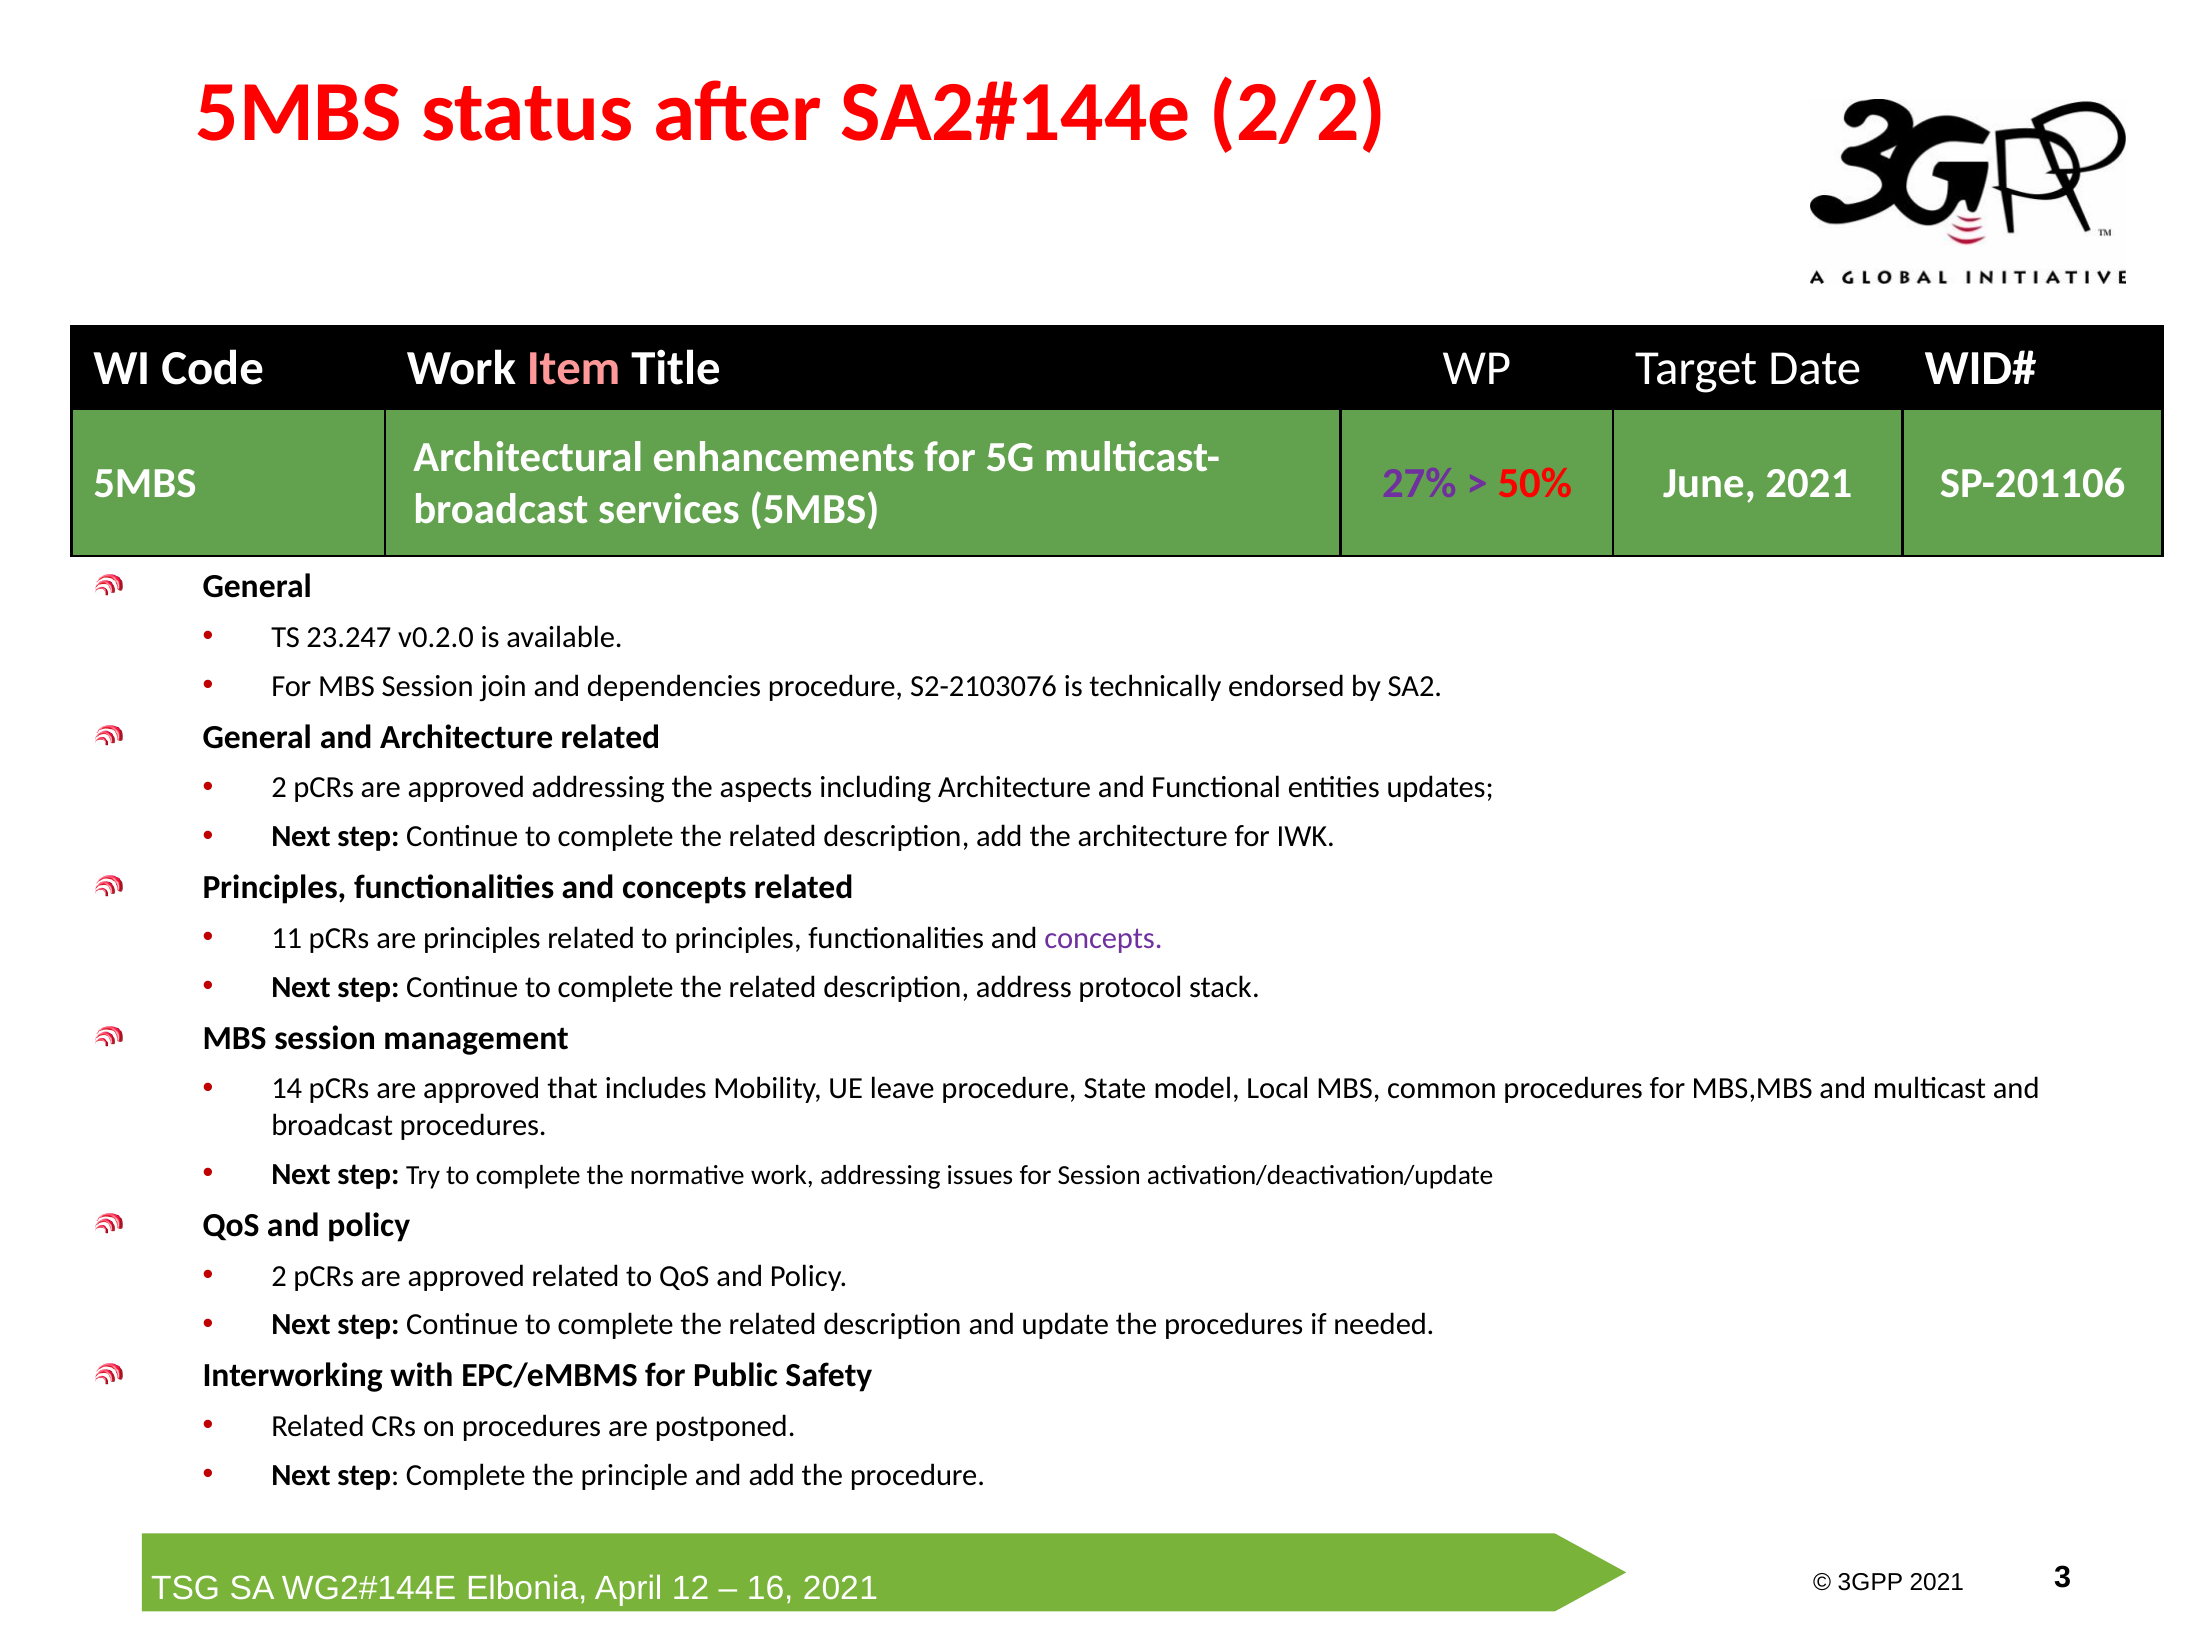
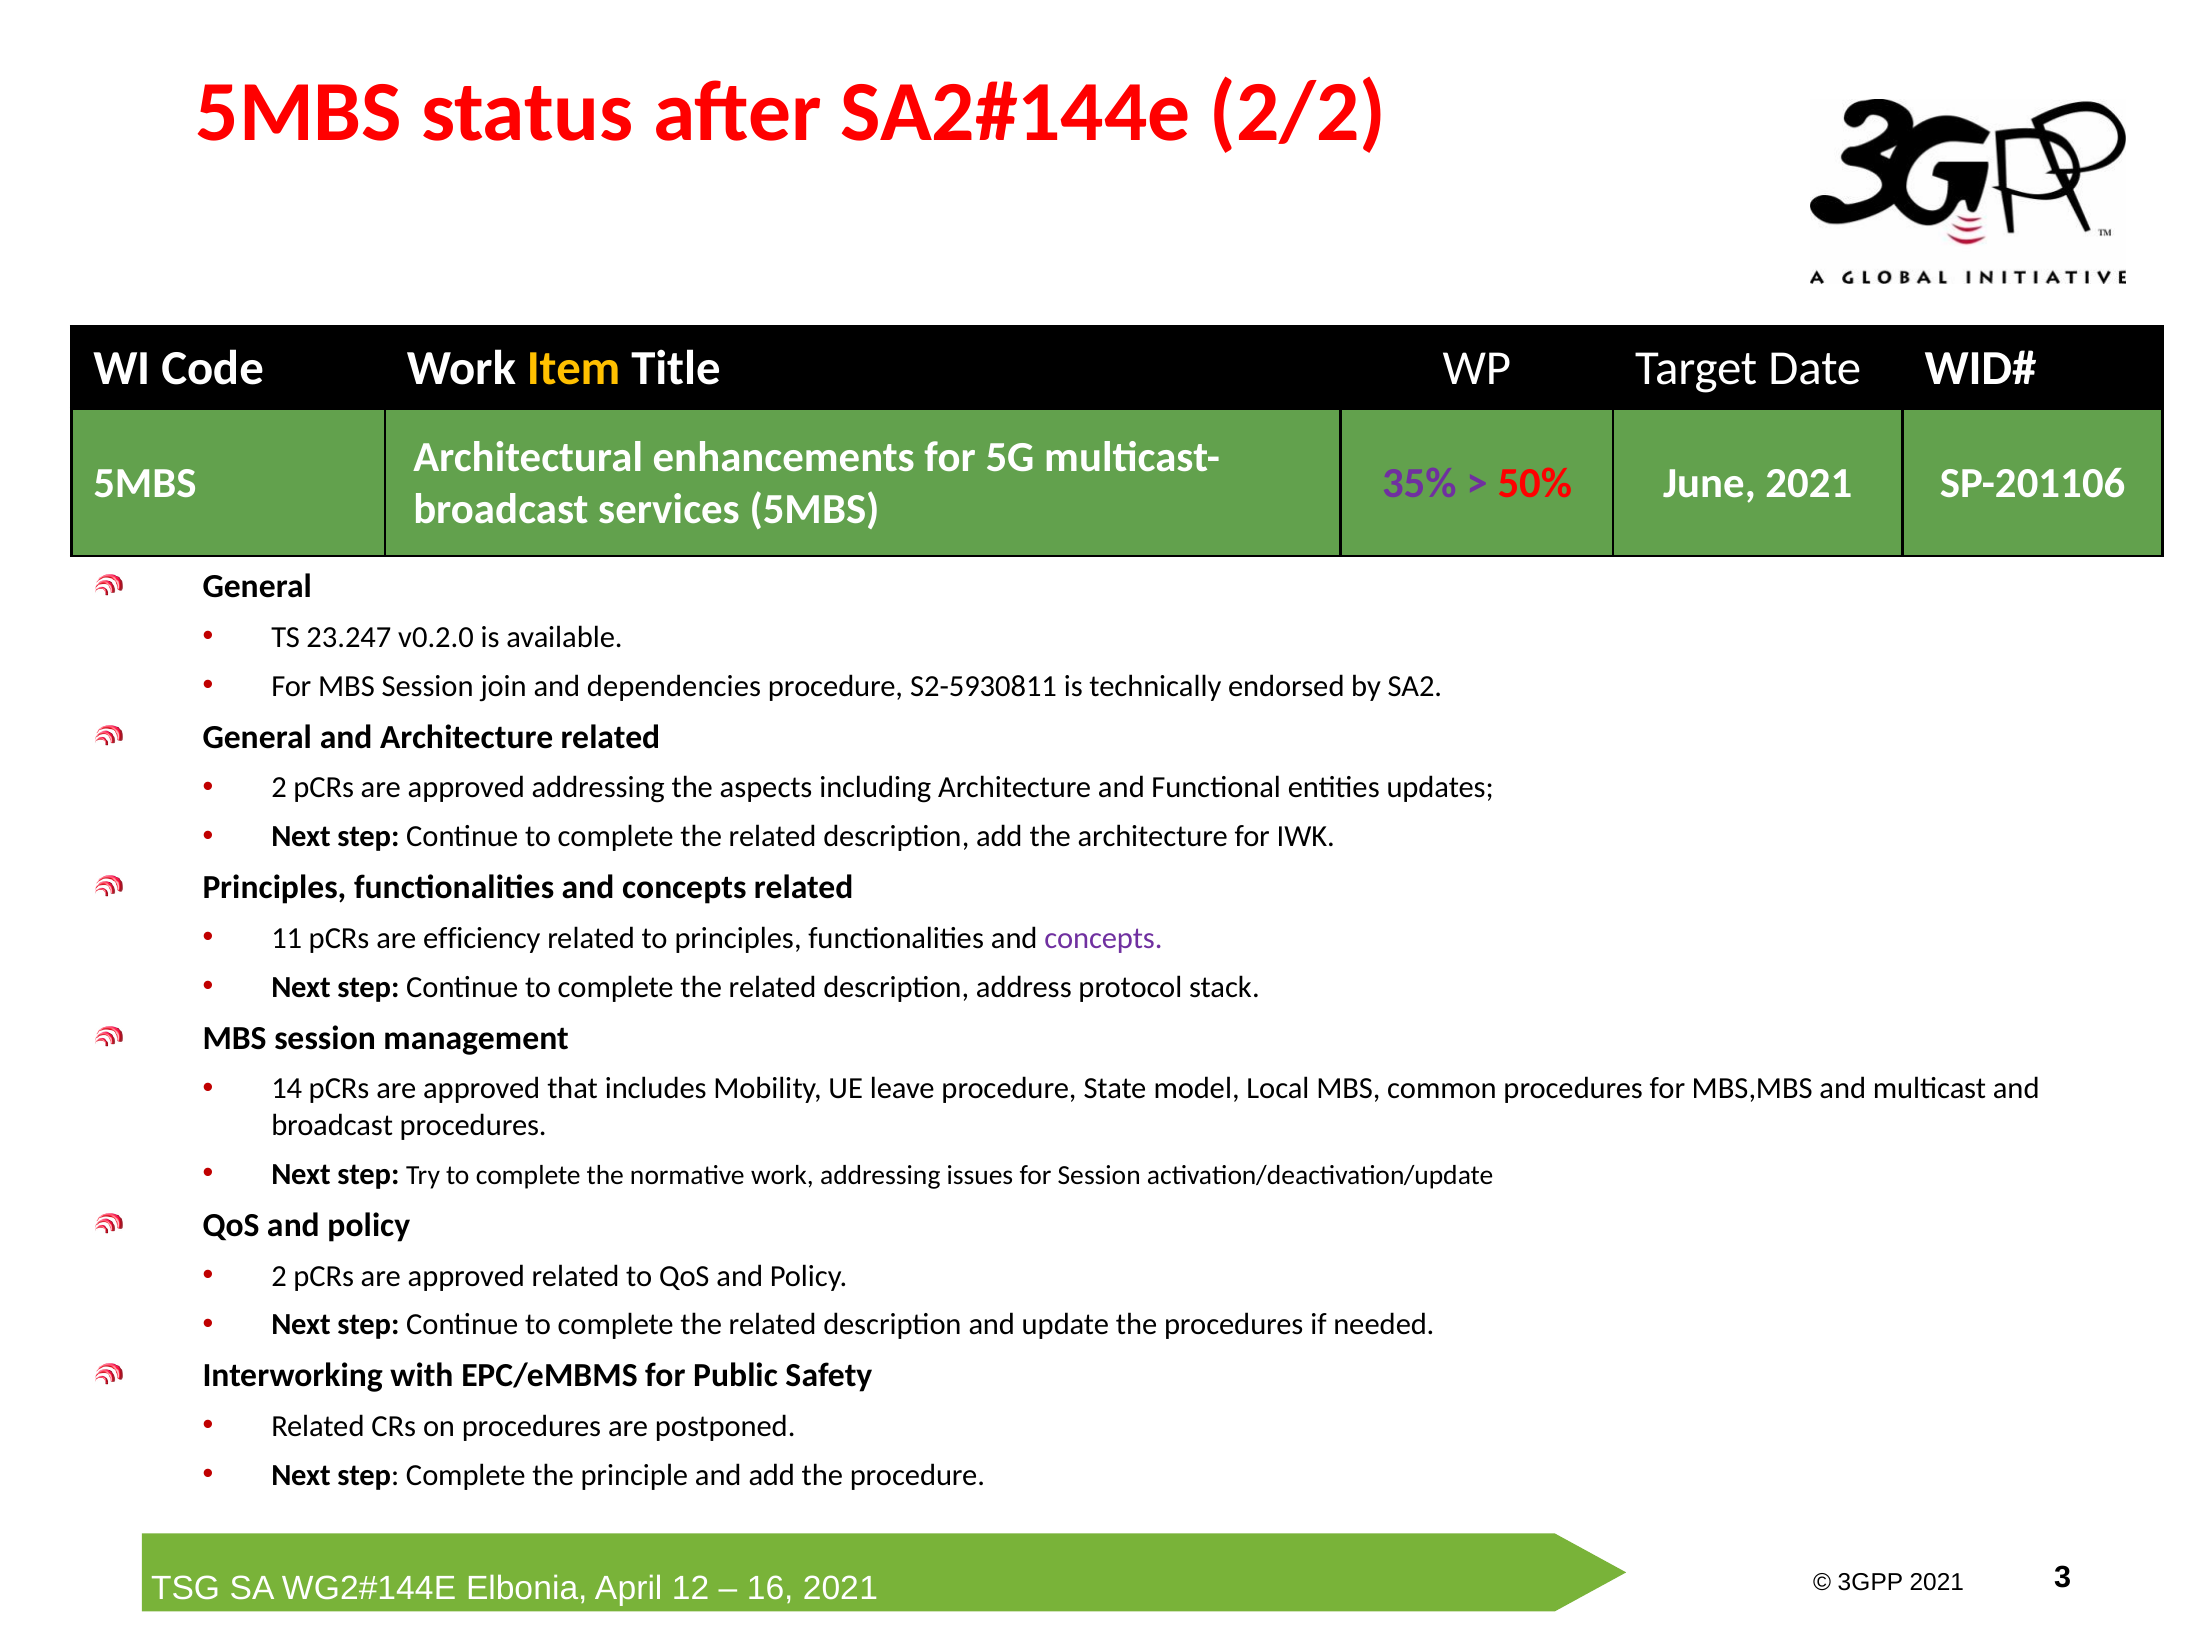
Item colour: pink -> yellow
27%: 27% -> 35%
S2-2103076: S2-2103076 -> S2-5930811
are principles: principles -> efficiency
